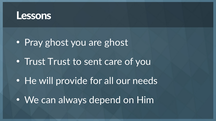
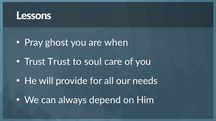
are ghost: ghost -> when
sent: sent -> soul
